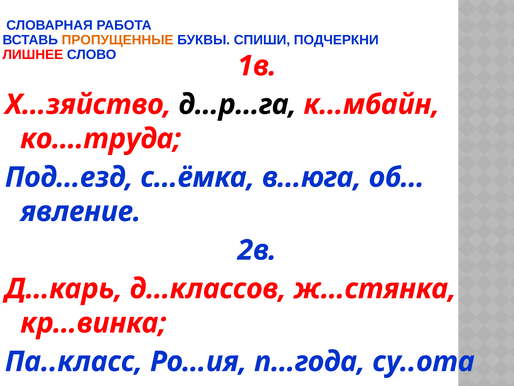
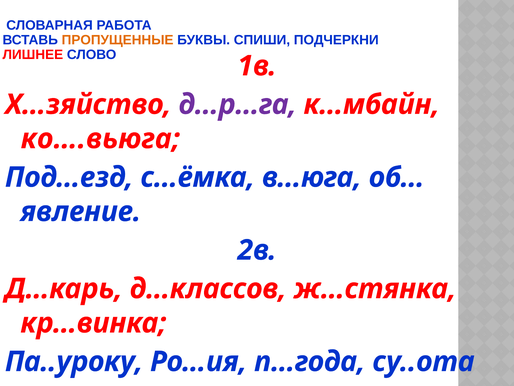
д…р…га colour: black -> purple
ко….труда: ко….труда -> ко….вьюга
Па..класс: Па..класс -> Па..уроку
